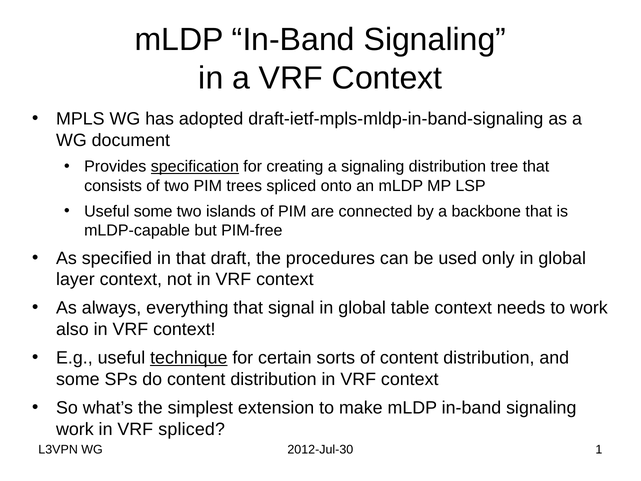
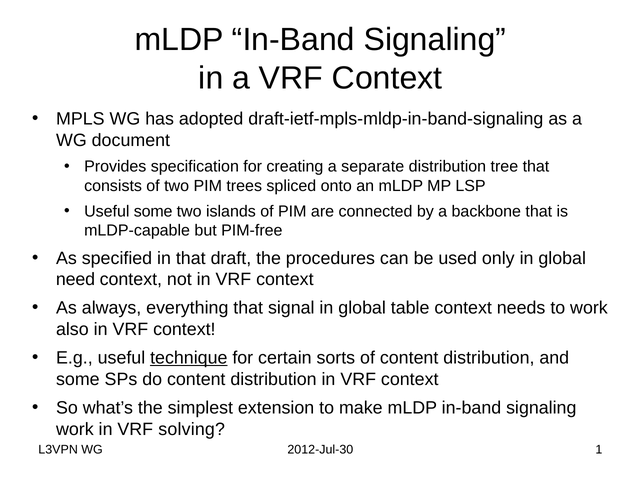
specification underline: present -> none
a signaling: signaling -> separate
layer: layer -> need
VRF spliced: spliced -> solving
